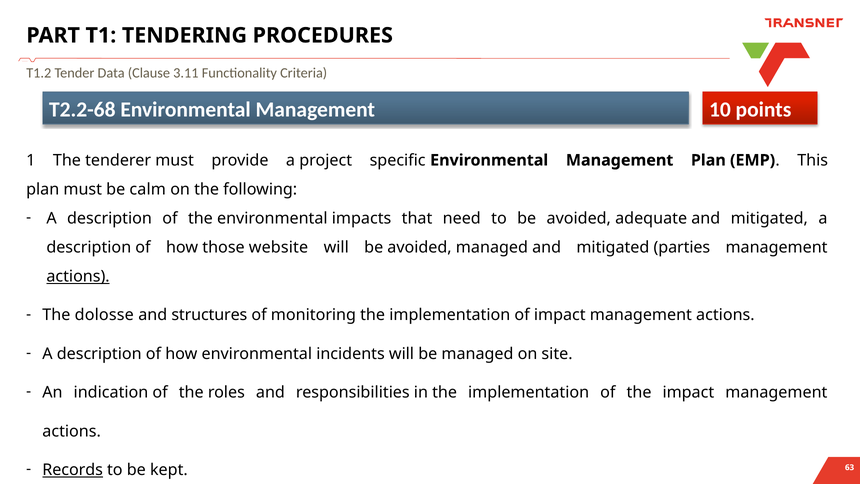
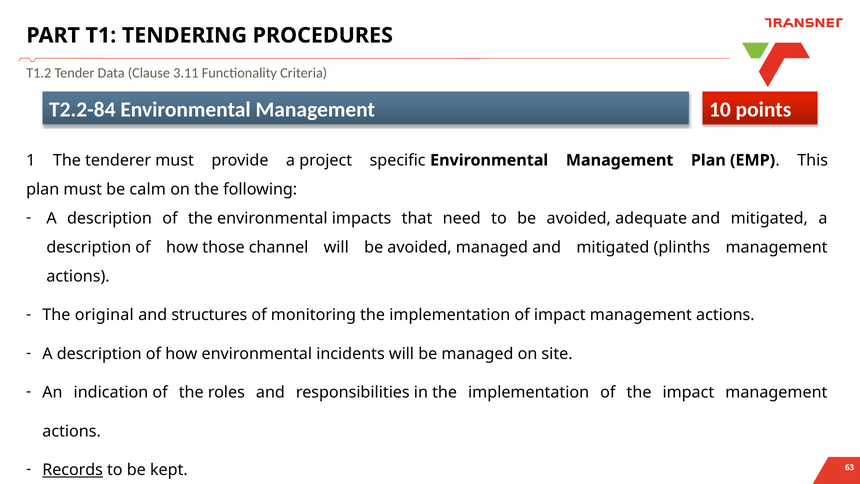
T2.2-68: T2.2-68 -> T2.2-84
website: website -> channel
parties: parties -> plinths
actions at (78, 276) underline: present -> none
dolosse: dolosse -> original
